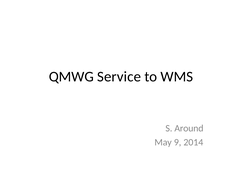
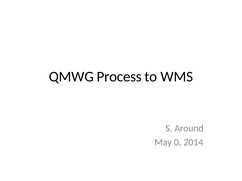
Service: Service -> Process
9: 9 -> 0
